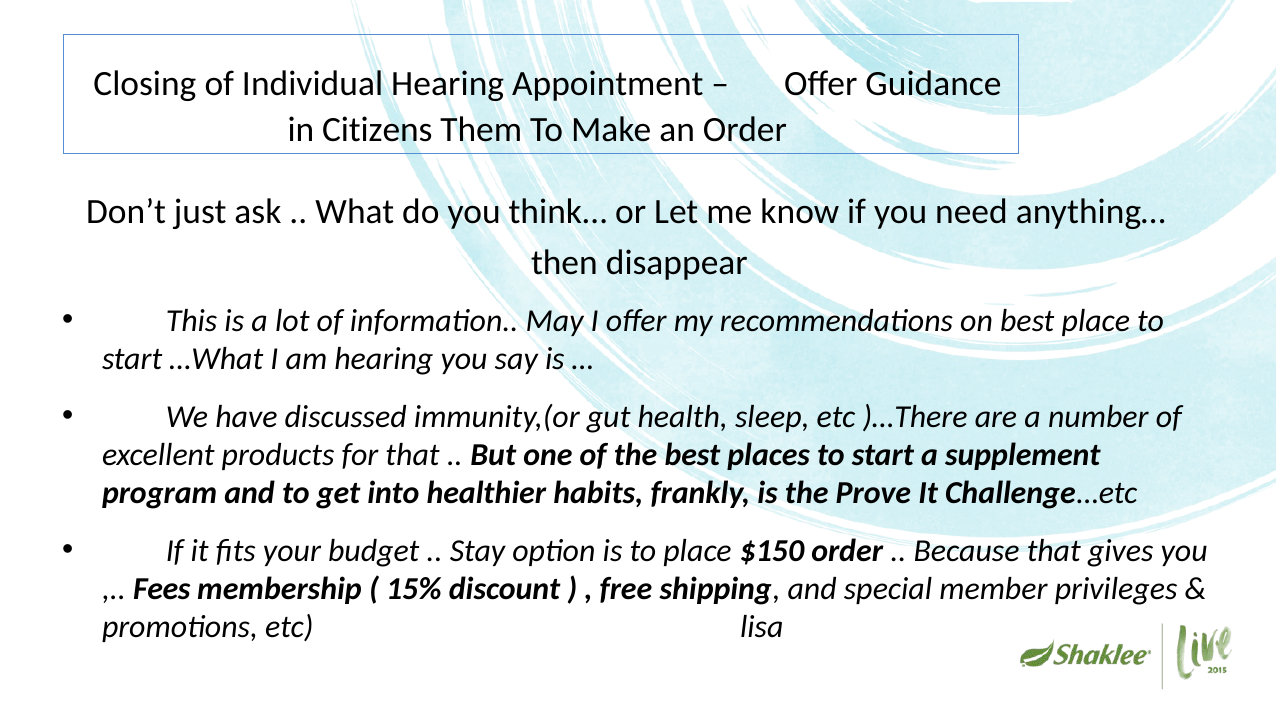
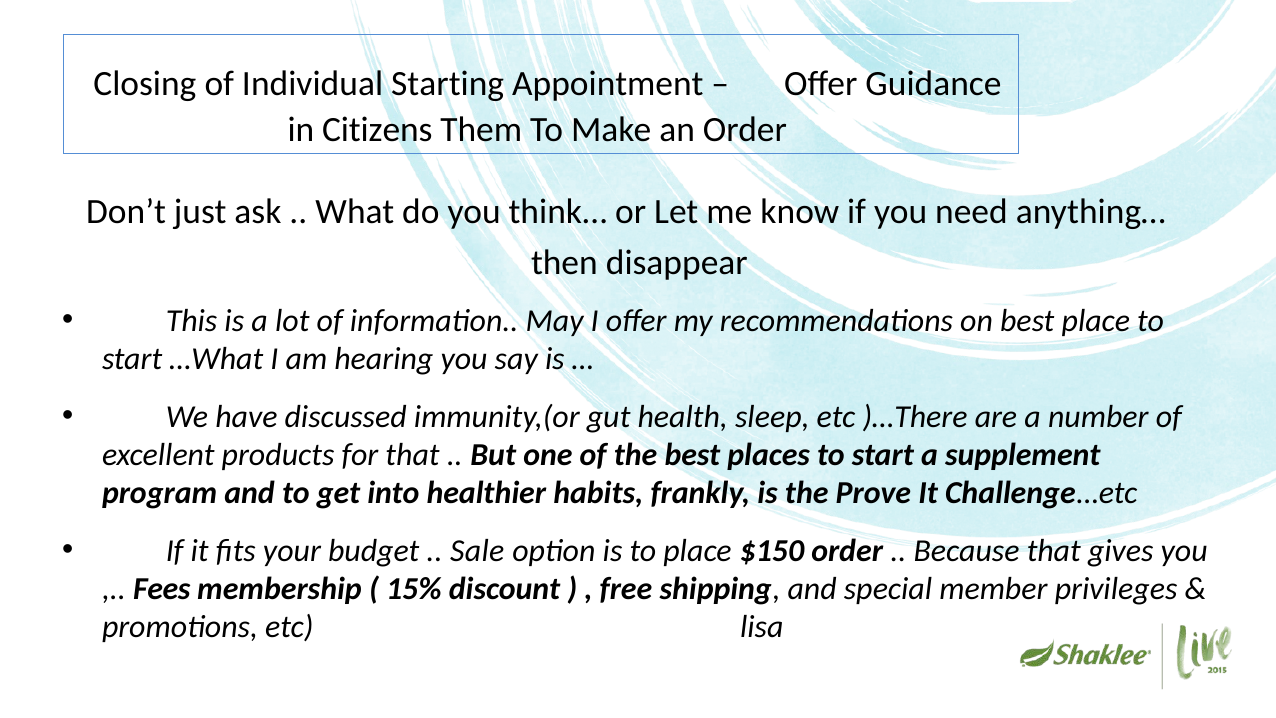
Individual Hearing: Hearing -> Starting
Stay: Stay -> Sale
